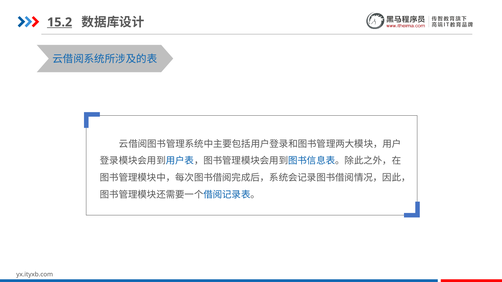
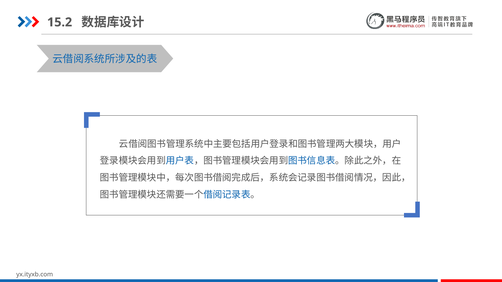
15.2 underline: present -> none
